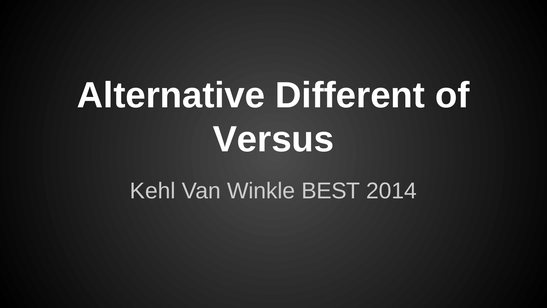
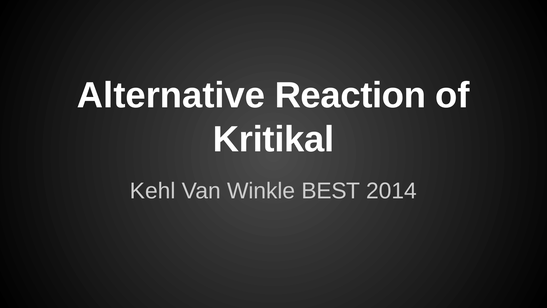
Different: Different -> Reaction
Versus: Versus -> Kritikal
